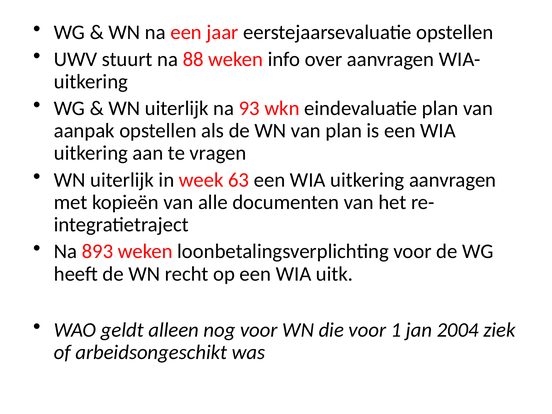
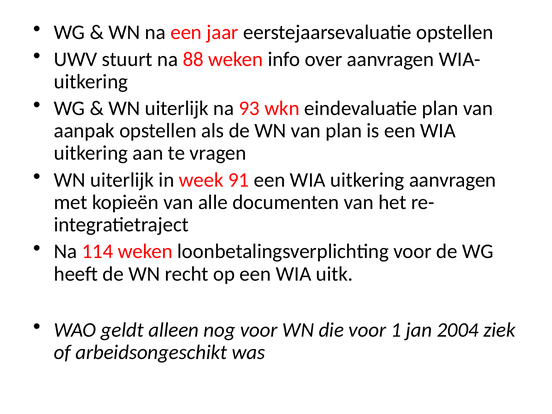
63: 63 -> 91
893: 893 -> 114
